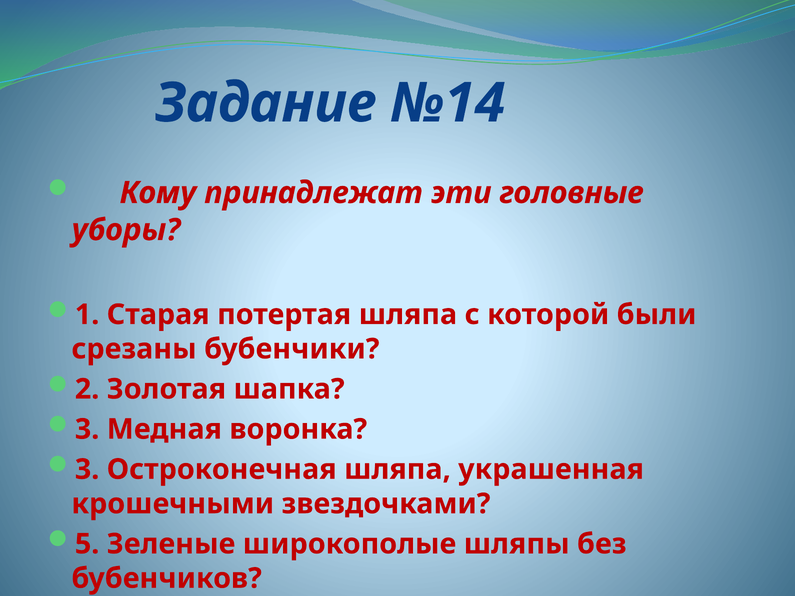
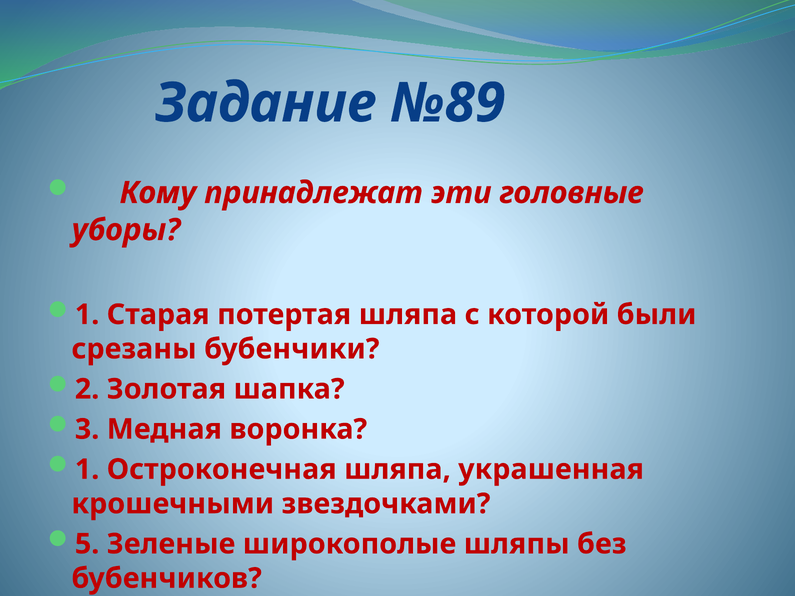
№14: №14 -> №89
3 at (87, 470): 3 -> 1
